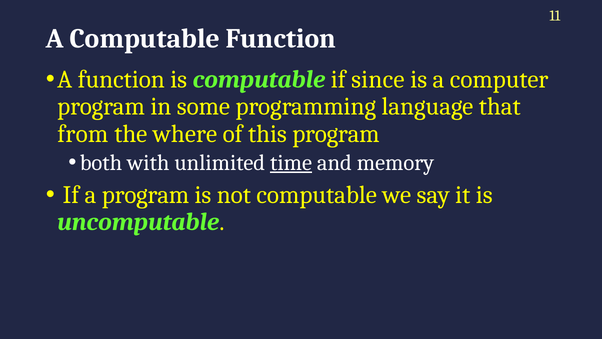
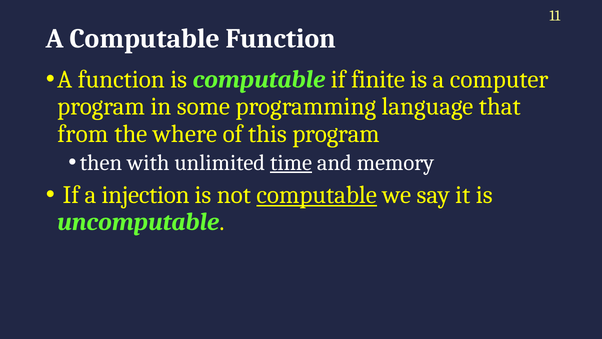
since: since -> finite
both: both -> then
a program: program -> injection
computable at (317, 195) underline: none -> present
